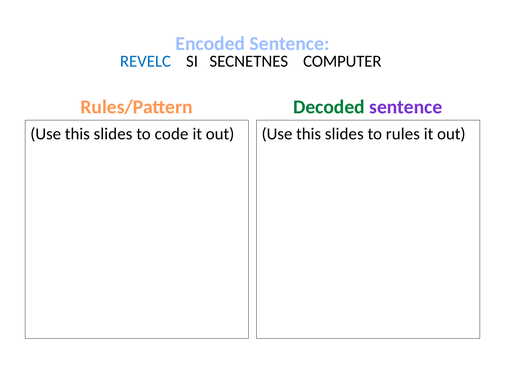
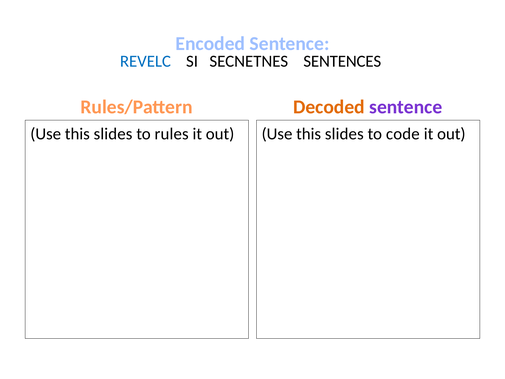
COMPUTER: COMPUTER -> SENTENCES
Decoded colour: green -> orange
code: code -> rules
rules: rules -> code
